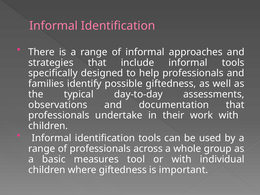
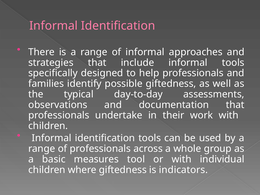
important: important -> indicators
